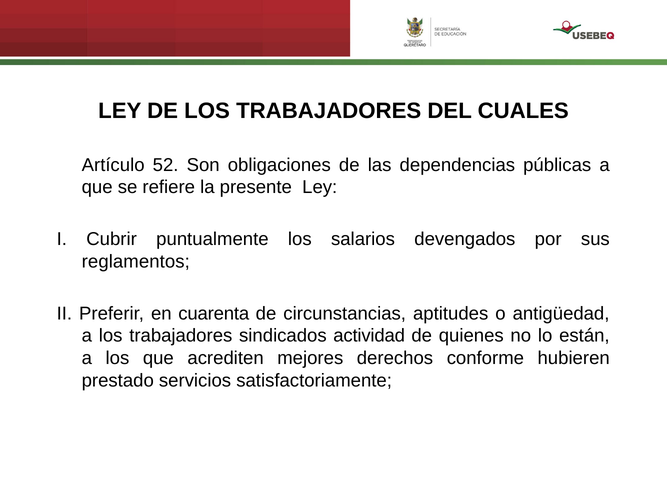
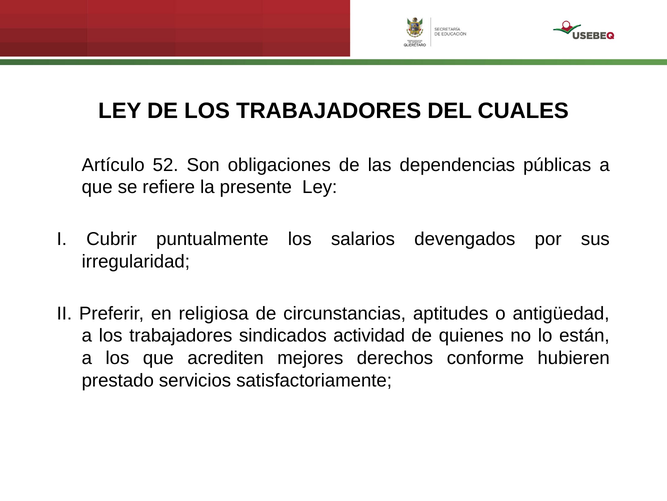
reglamentos: reglamentos -> irregularidad
cuarenta: cuarenta -> religiosa
